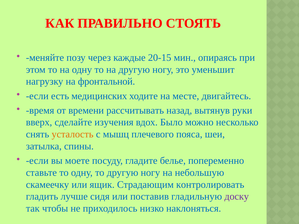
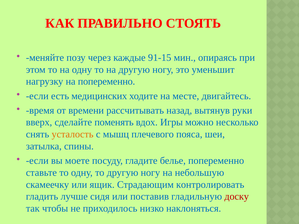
20-15: 20-15 -> 91-15
на фронтальной: фронтальной -> попеременно
изучения: изучения -> поменять
Было: Было -> Игры
доску colour: purple -> red
